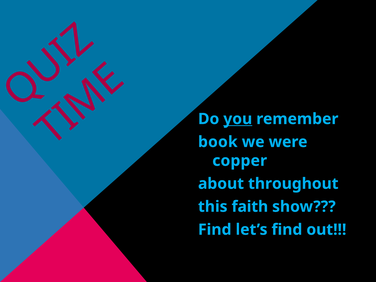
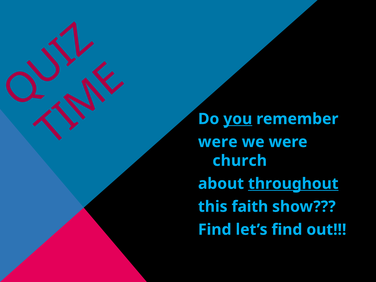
book at (218, 142): book -> were
copper: copper -> church
throughout underline: none -> present
